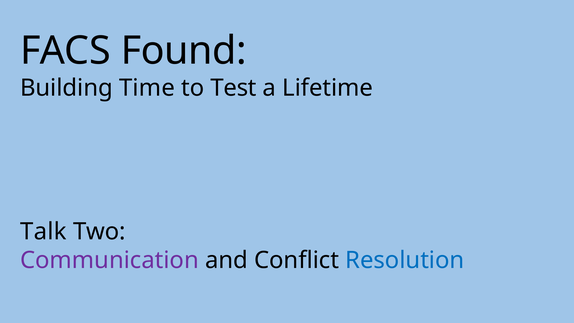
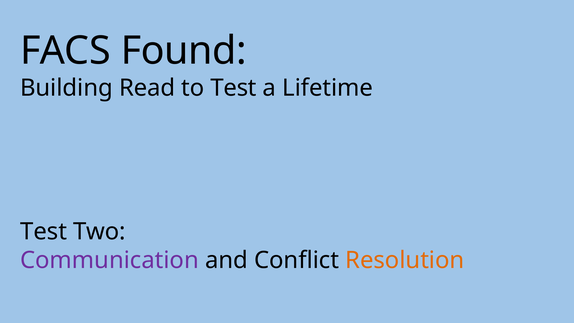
Time: Time -> Read
Talk at (43, 231): Talk -> Test
Resolution colour: blue -> orange
